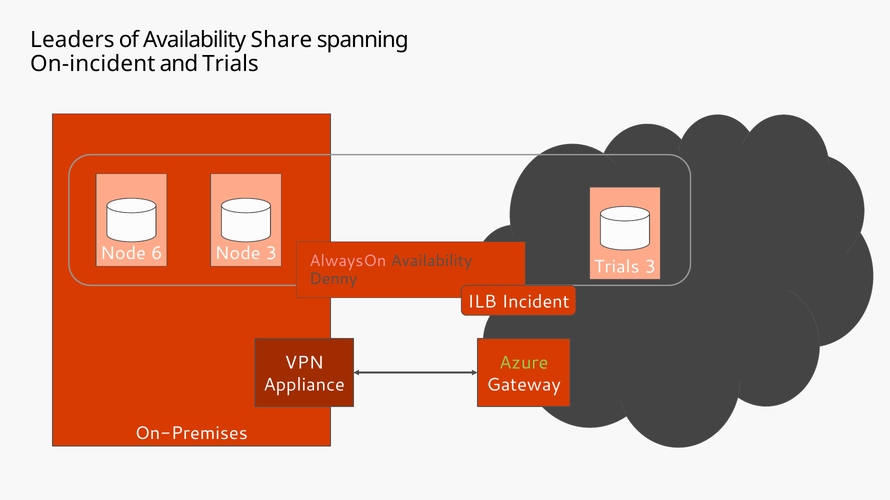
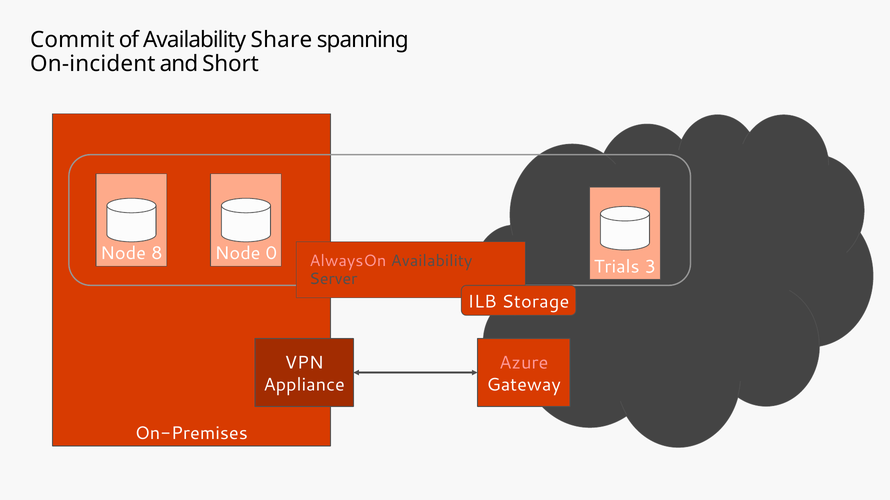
Leaders: Leaders -> Commit
and Trials: Trials -> Short
6: 6 -> 8
Node 3: 3 -> 0
Denny: Denny -> Server
Incident: Incident -> Storage
Azure colour: light green -> pink
